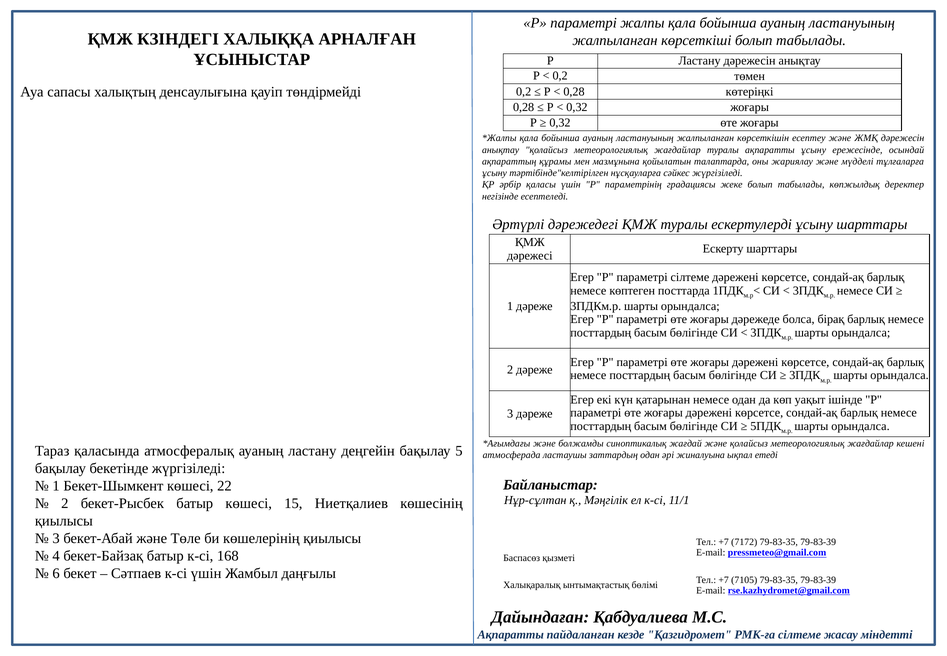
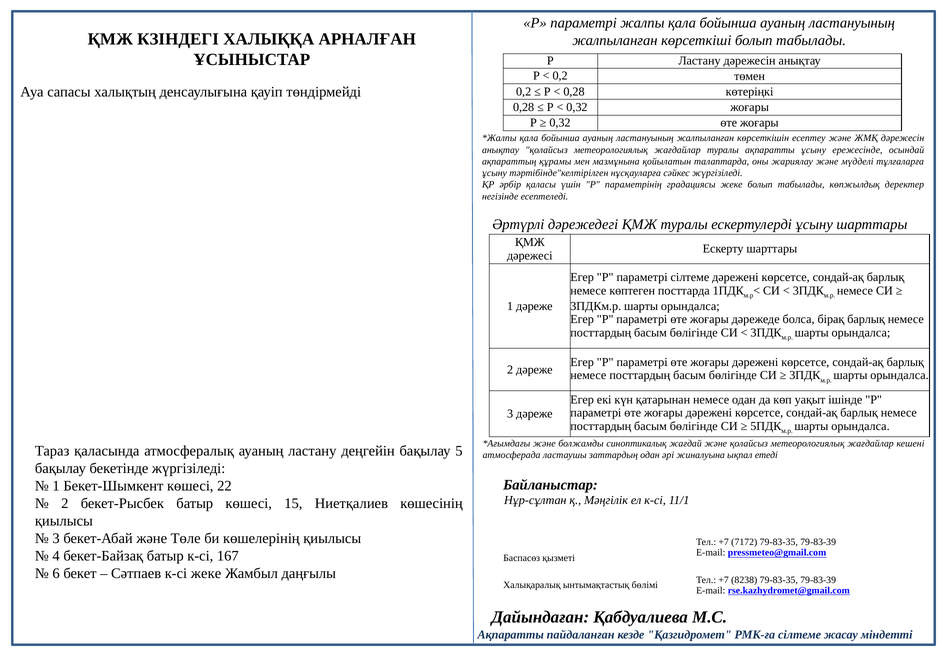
168: 168 -> 167
к-сі үшін: үшін -> жеке
7105: 7105 -> 8238
